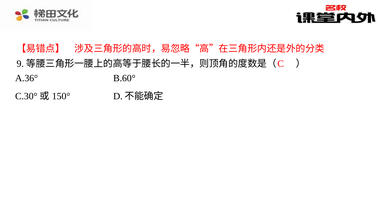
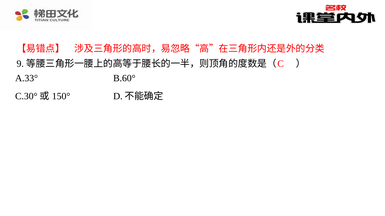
A.36°: A.36° -> A.33°
